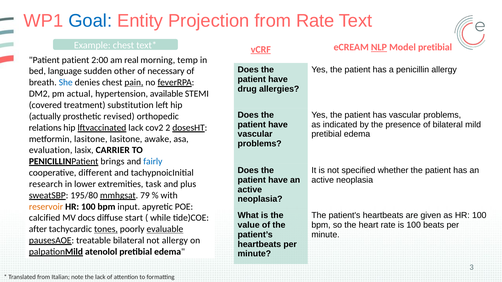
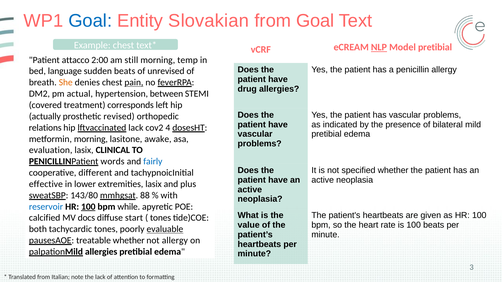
Projection: Projection -> Slovakian
from Rate: Rate -> Goal
vCRF underline: present -> none
Patient patient: patient -> attacco
real: real -> still
sudden other: other -> beats
necessary: necessary -> unrevised
She colour: blue -> orange
available: available -> between
substitution: substitution -> corresponds
2: 2 -> 4
metformin lasitone: lasitone -> morning
CARRIER: CARRIER -> CLINICAL
brings: brings -> words
research: research -> effective
extremities task: task -> lasix
195/80: 195/80 -> 143/80
79: 79 -> 88
reservoir colour: orange -> blue
100 at (88, 207) underline: none -> present
input: input -> while
while at (160, 218): while -> tones
after: after -> both
tones at (106, 229) underline: present -> none
treatable bilateral: bilateral -> whether
palpationMild atenolol: atenolol -> allergies
